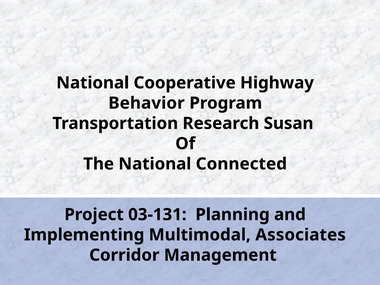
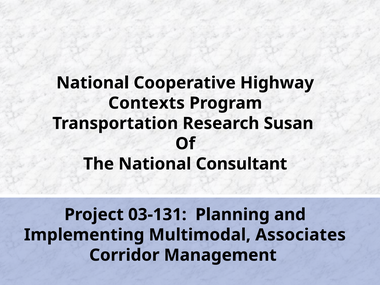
Behavior: Behavior -> Contexts
Connected: Connected -> Consultant
